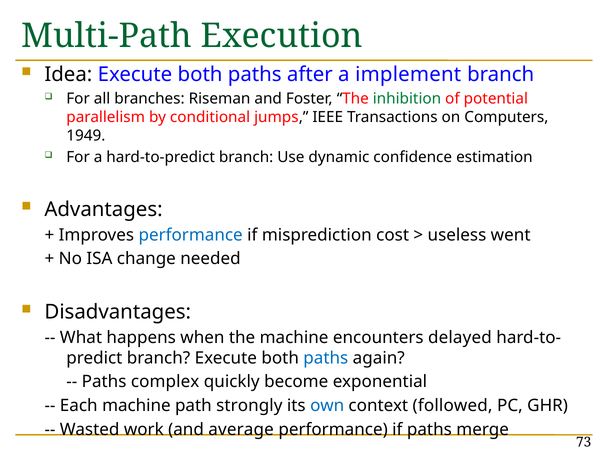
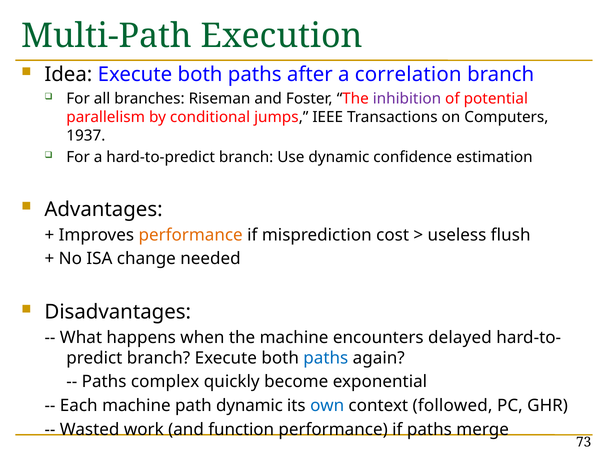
implement: implement -> correlation
inhibition colour: green -> purple
1949: 1949 -> 1937
performance at (191, 235) colour: blue -> orange
went: went -> flush
path strongly: strongly -> dynamic
average: average -> function
